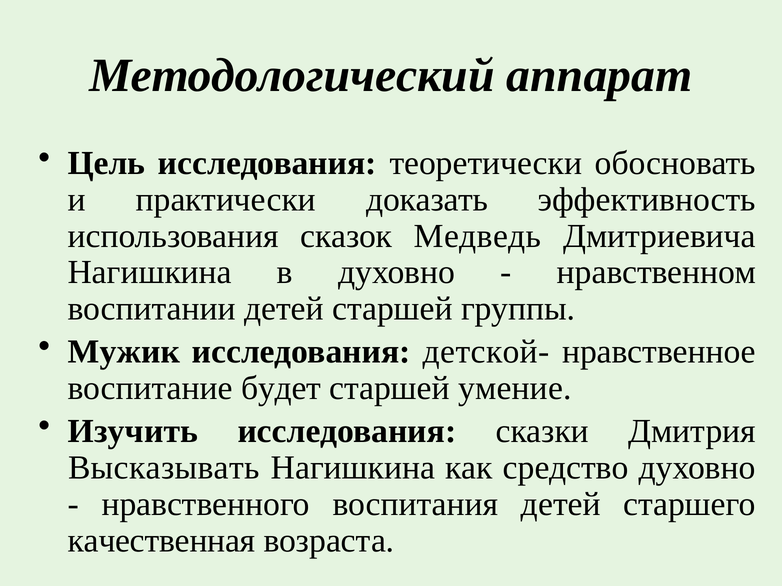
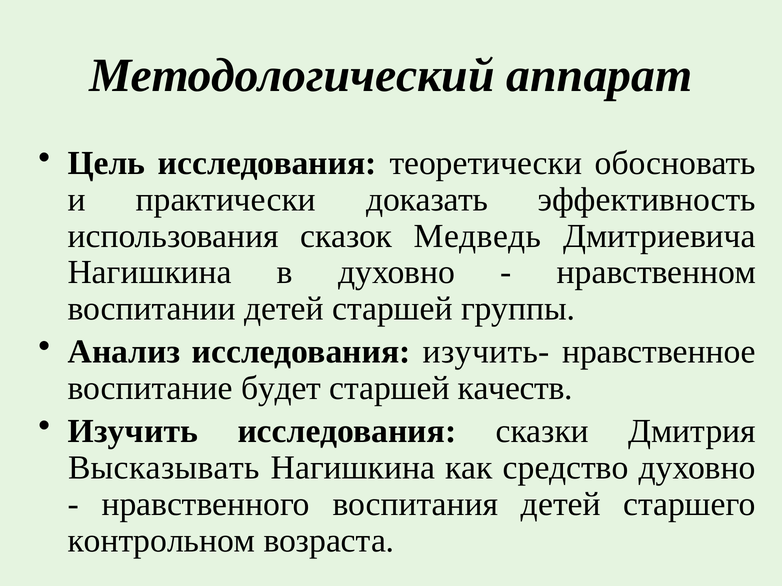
Мужик: Мужик -> Анализ
детской-: детской- -> изучить-
умение: умение -> качеств
качественная: качественная -> контрольном
